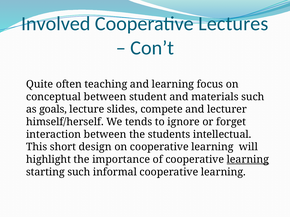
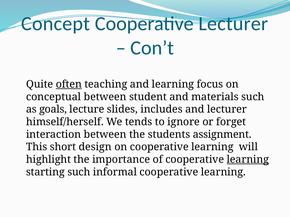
Involved: Involved -> Concept
Cooperative Lectures: Lectures -> Lecturer
often underline: none -> present
compete: compete -> includes
intellectual: intellectual -> assignment
